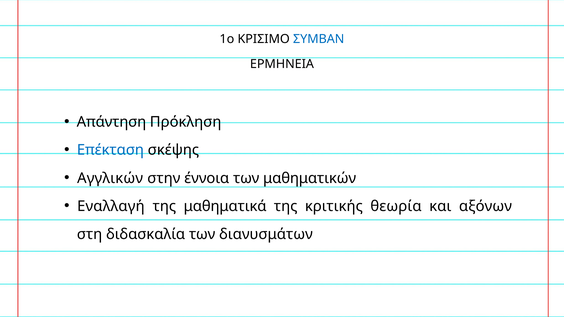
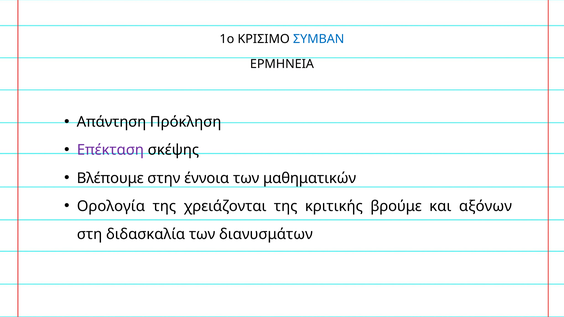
Επέκταση colour: blue -> purple
Αγγλικών: Αγγλικών -> Βλέπουμε
Εναλλαγή: Εναλλαγή -> Ορολογία
μαθηματικά: μαθηματικά -> χρειάζονται
θεωρία: θεωρία -> βρούμε
